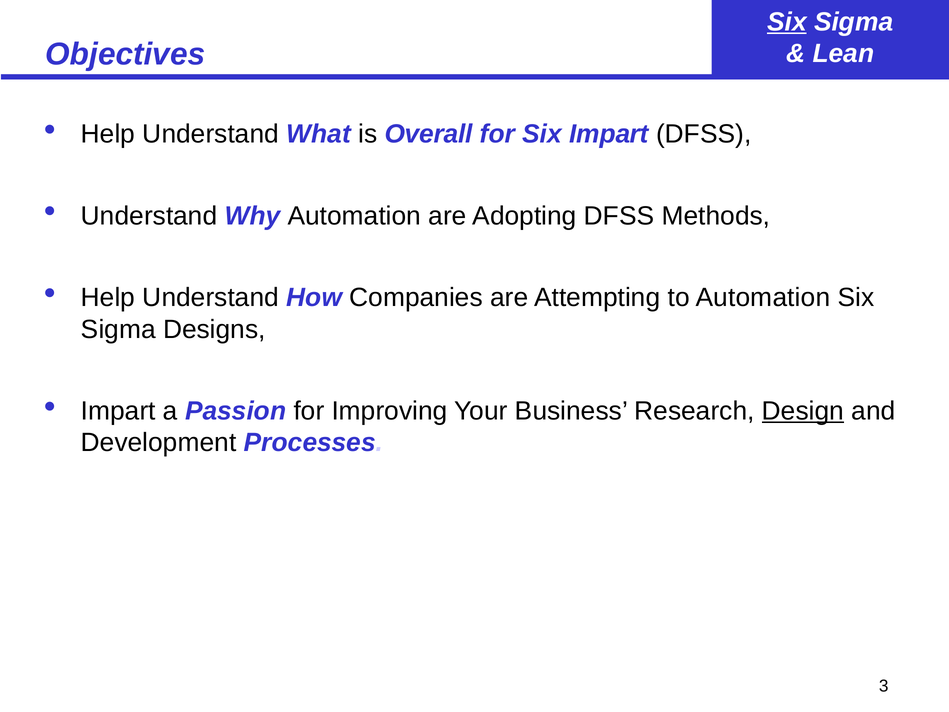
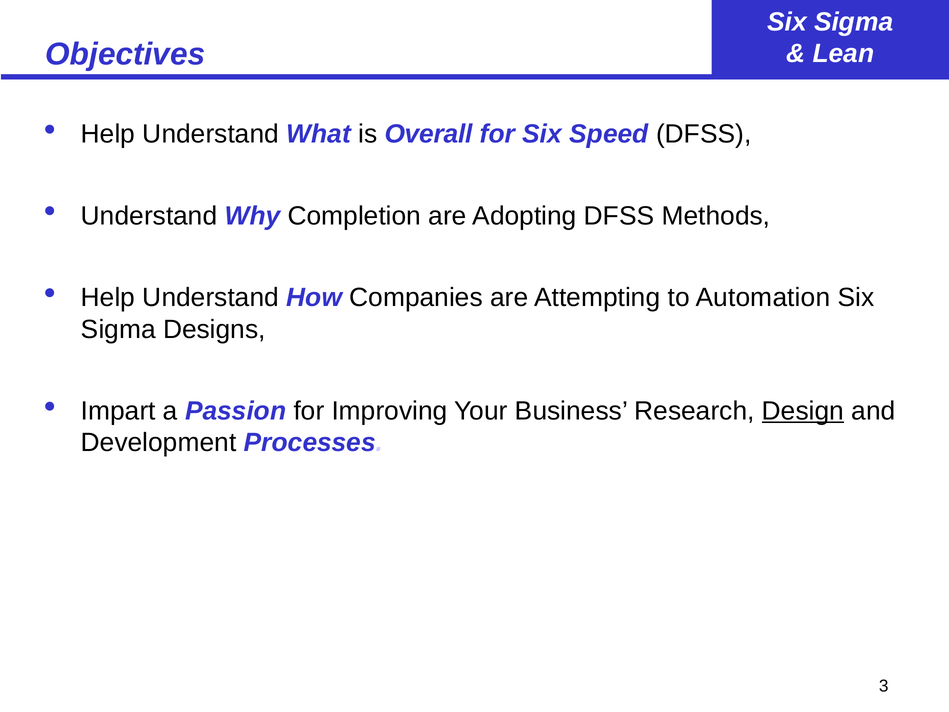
Six at (787, 22) underline: present -> none
Six Impart: Impart -> Speed
Why Automation: Automation -> Completion
